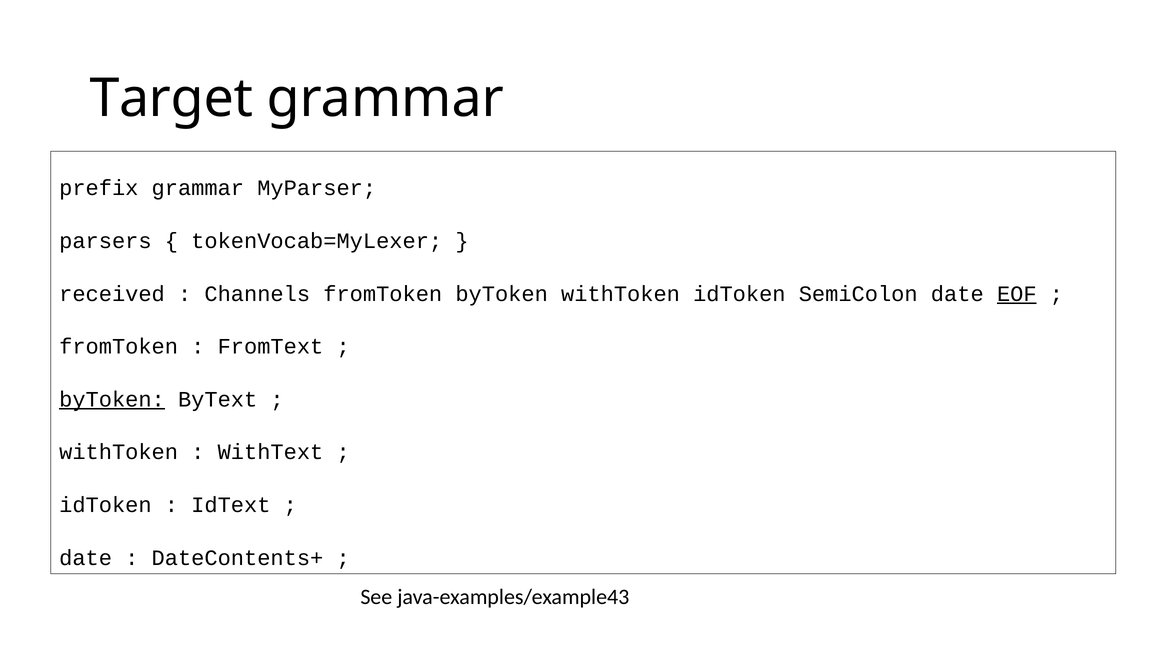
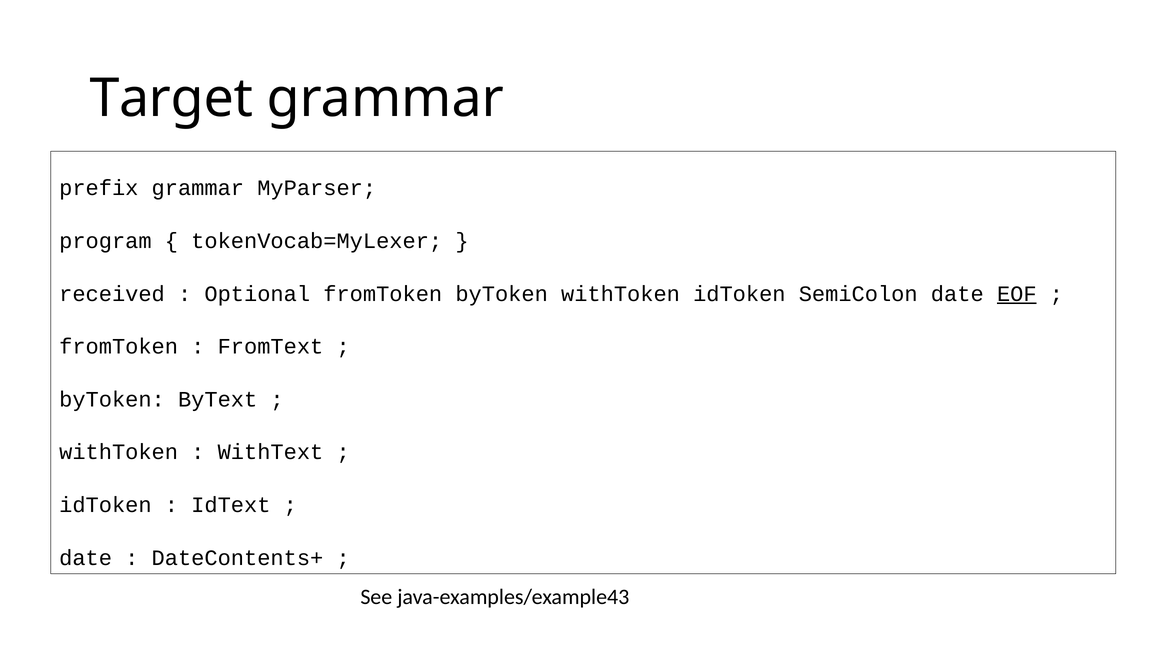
parsers: parsers -> program
Channels: Channels -> Optional
byToken at (112, 400) underline: present -> none
